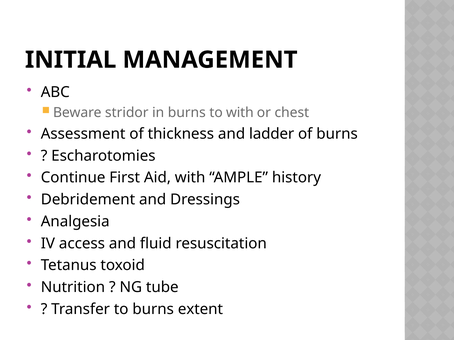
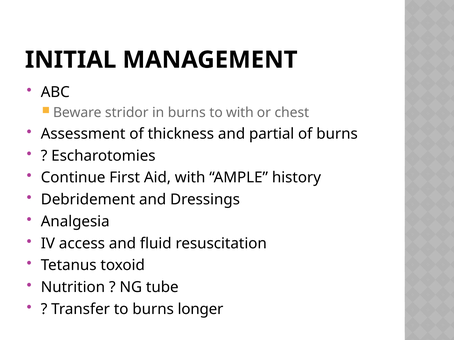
ladder: ladder -> partial
extent: extent -> longer
